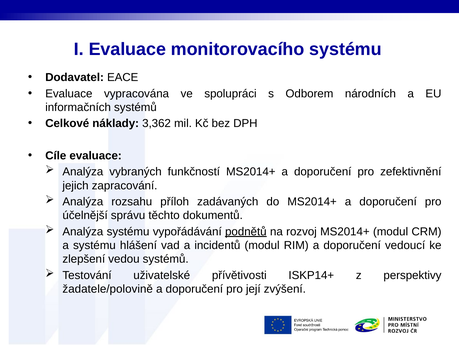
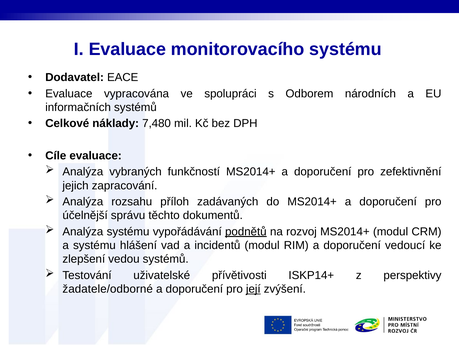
3,362: 3,362 -> 7,480
žadatele/polovině: žadatele/polovině -> žadatele/odborné
její underline: none -> present
